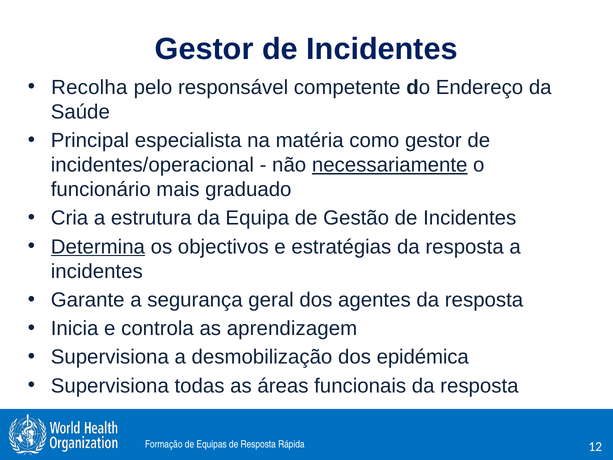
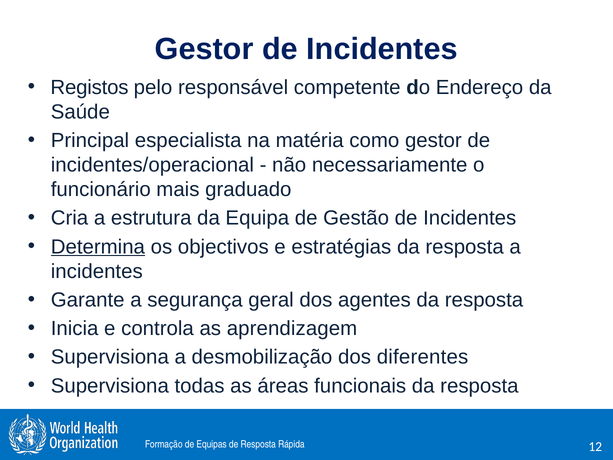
Recolha: Recolha -> Registos
necessariamente underline: present -> none
epidémica: epidémica -> diferentes
